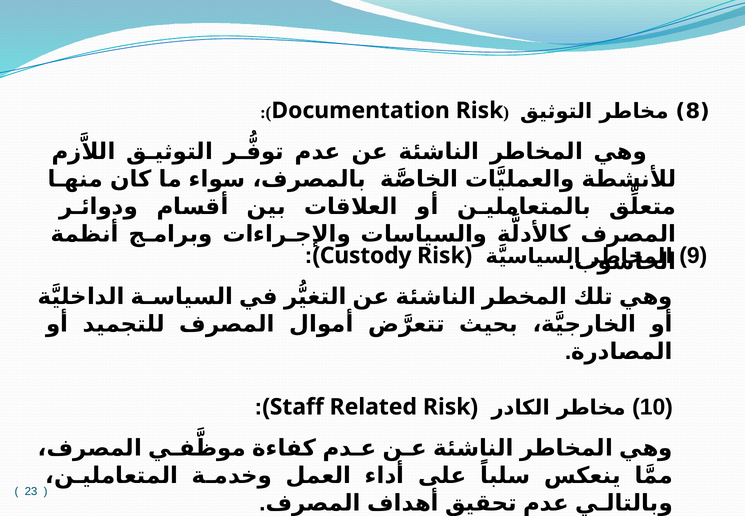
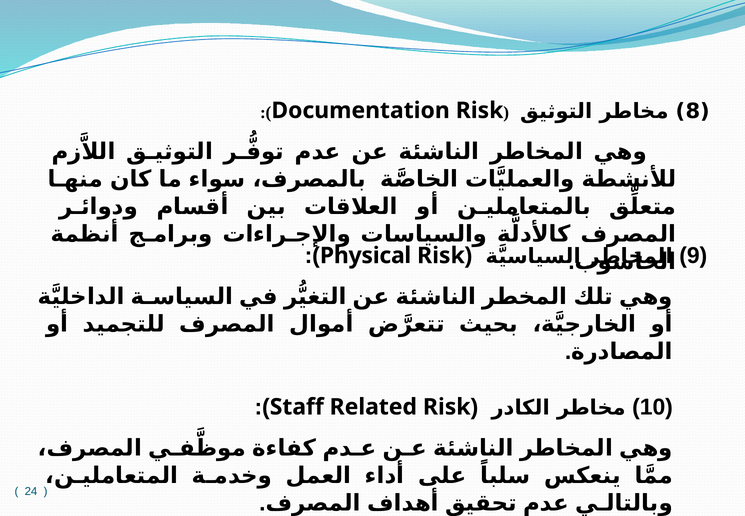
Custody: Custody -> Physical
23: 23 -> 24
